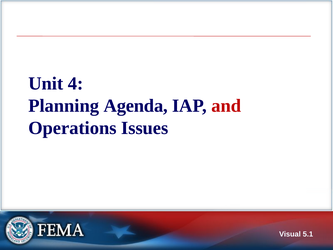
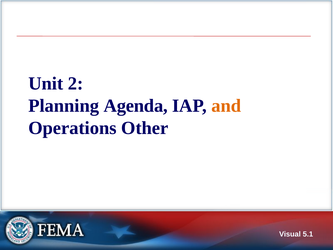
4: 4 -> 2
and colour: red -> orange
Issues: Issues -> Other
